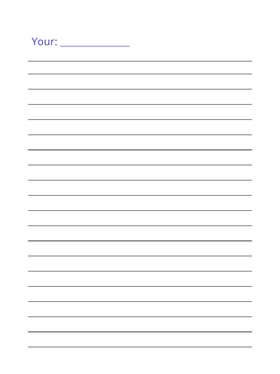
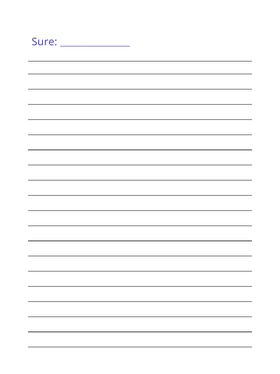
Your: Your -> Sure
